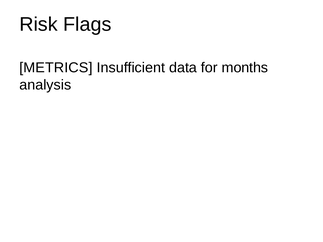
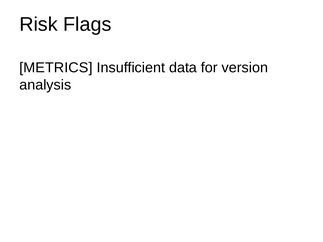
months: months -> version
